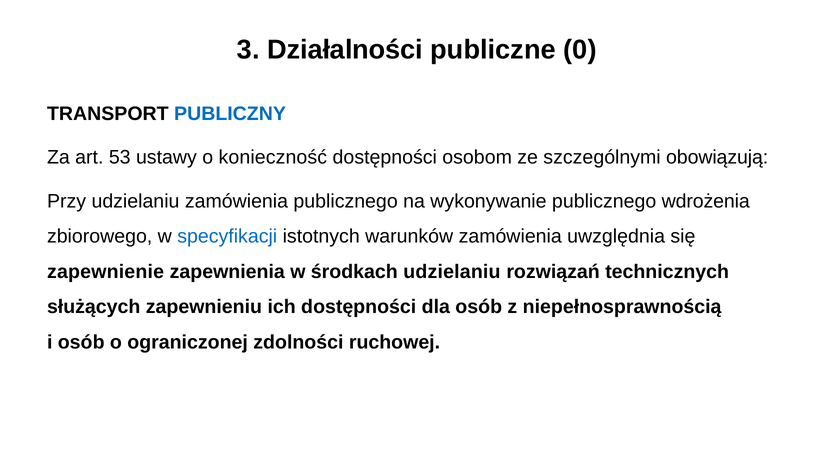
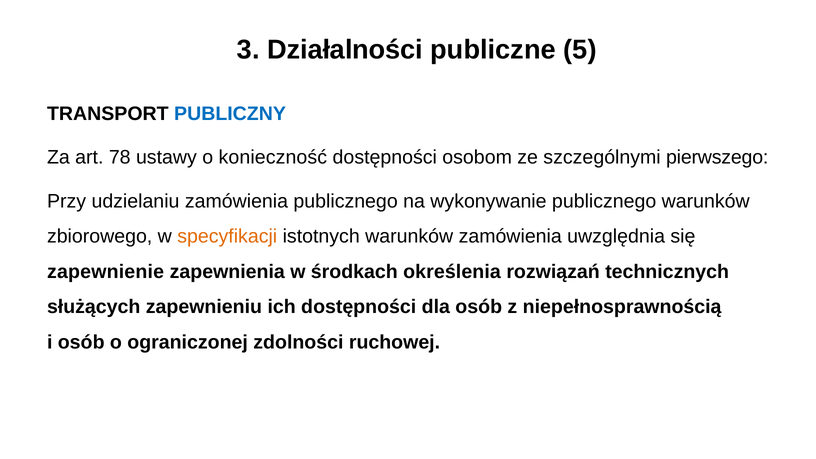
0: 0 -> 5
53: 53 -> 78
obowiązują: obowiązują -> pierwszego
publicznego wdrożenia: wdrożenia -> warunków
specyfikacji colour: blue -> orange
środkach udzielaniu: udzielaniu -> określenia
